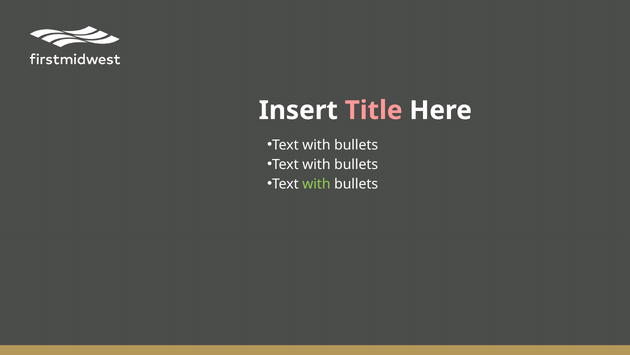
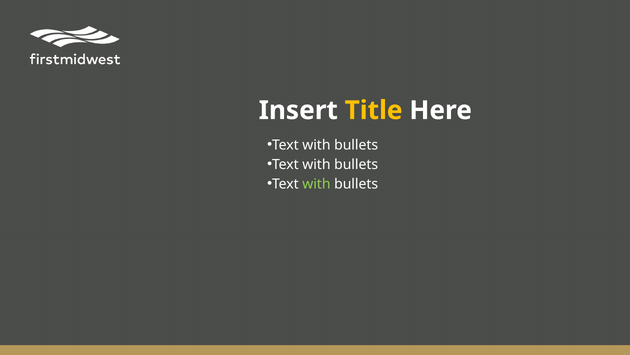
Title colour: pink -> yellow
